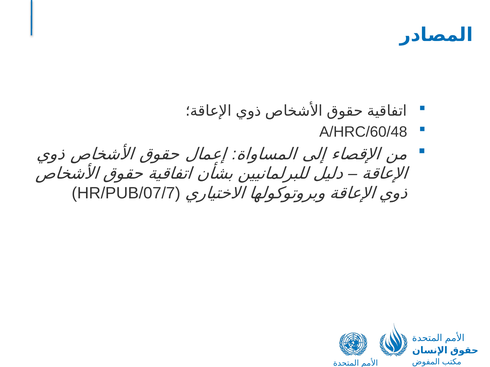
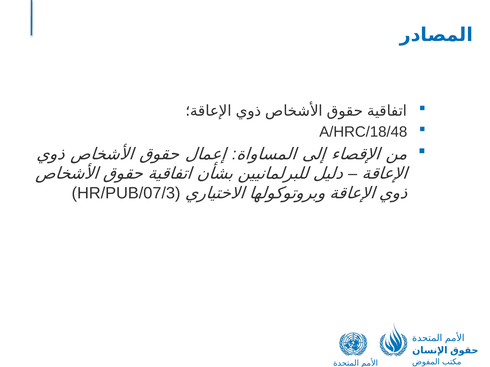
A/HRC/60/48: A/HRC/60/48 -> A/HRC/18/48
HR/PUB/07/7: HR/PUB/07/7 -> HR/PUB/07/3
